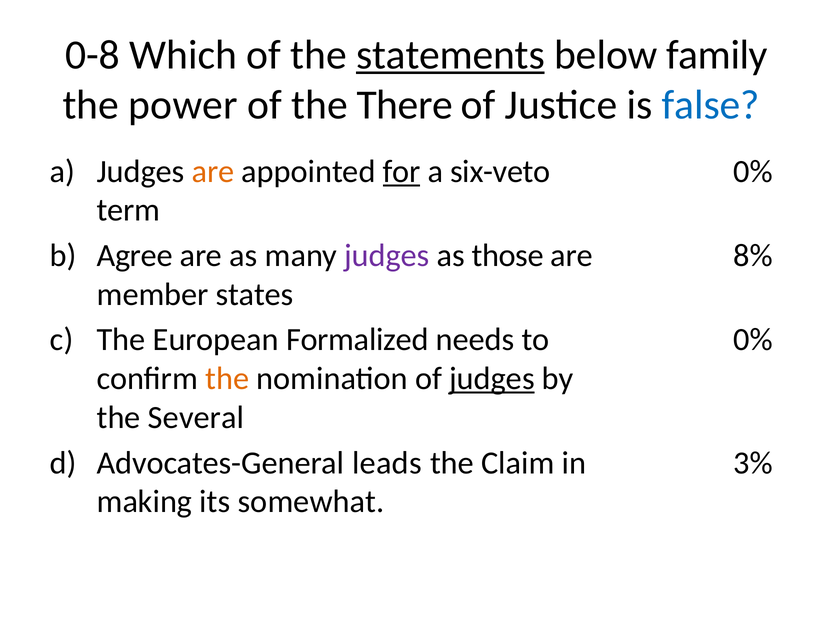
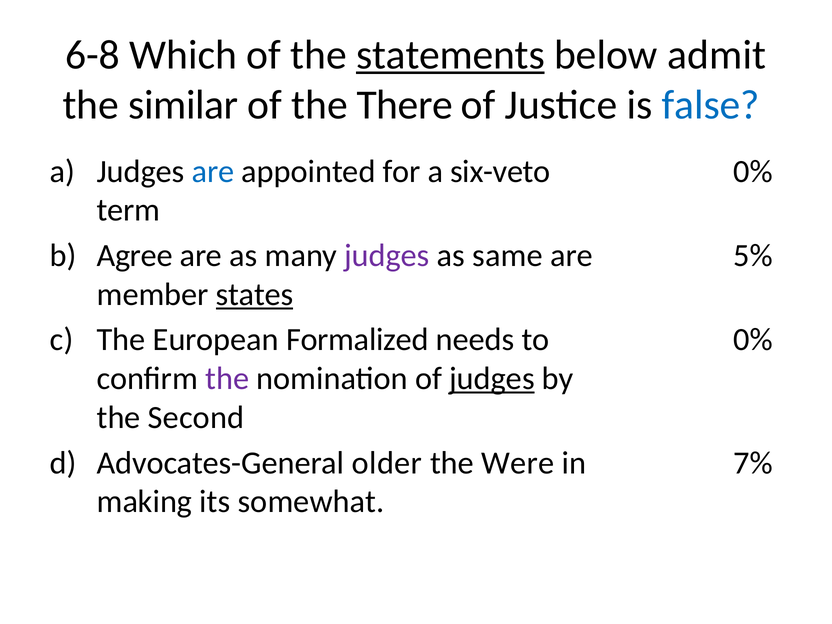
0-8: 0-8 -> 6-8
family: family -> admit
power: power -> similar
are at (213, 171) colour: orange -> blue
for underline: present -> none
those: those -> same
8%: 8% -> 5%
states underline: none -> present
the at (227, 379) colour: orange -> purple
Several: Several -> Second
leads: leads -> older
Claim: Claim -> Were
3%: 3% -> 7%
